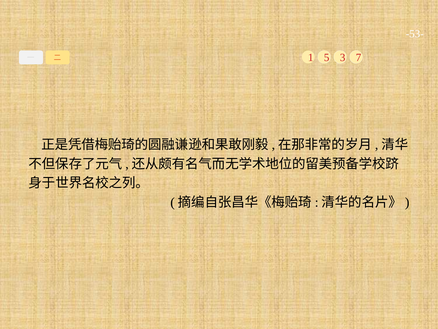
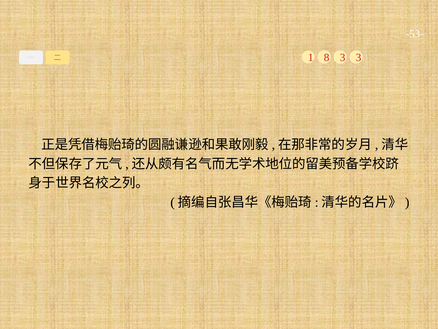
5: 5 -> 8
3 7: 7 -> 3
